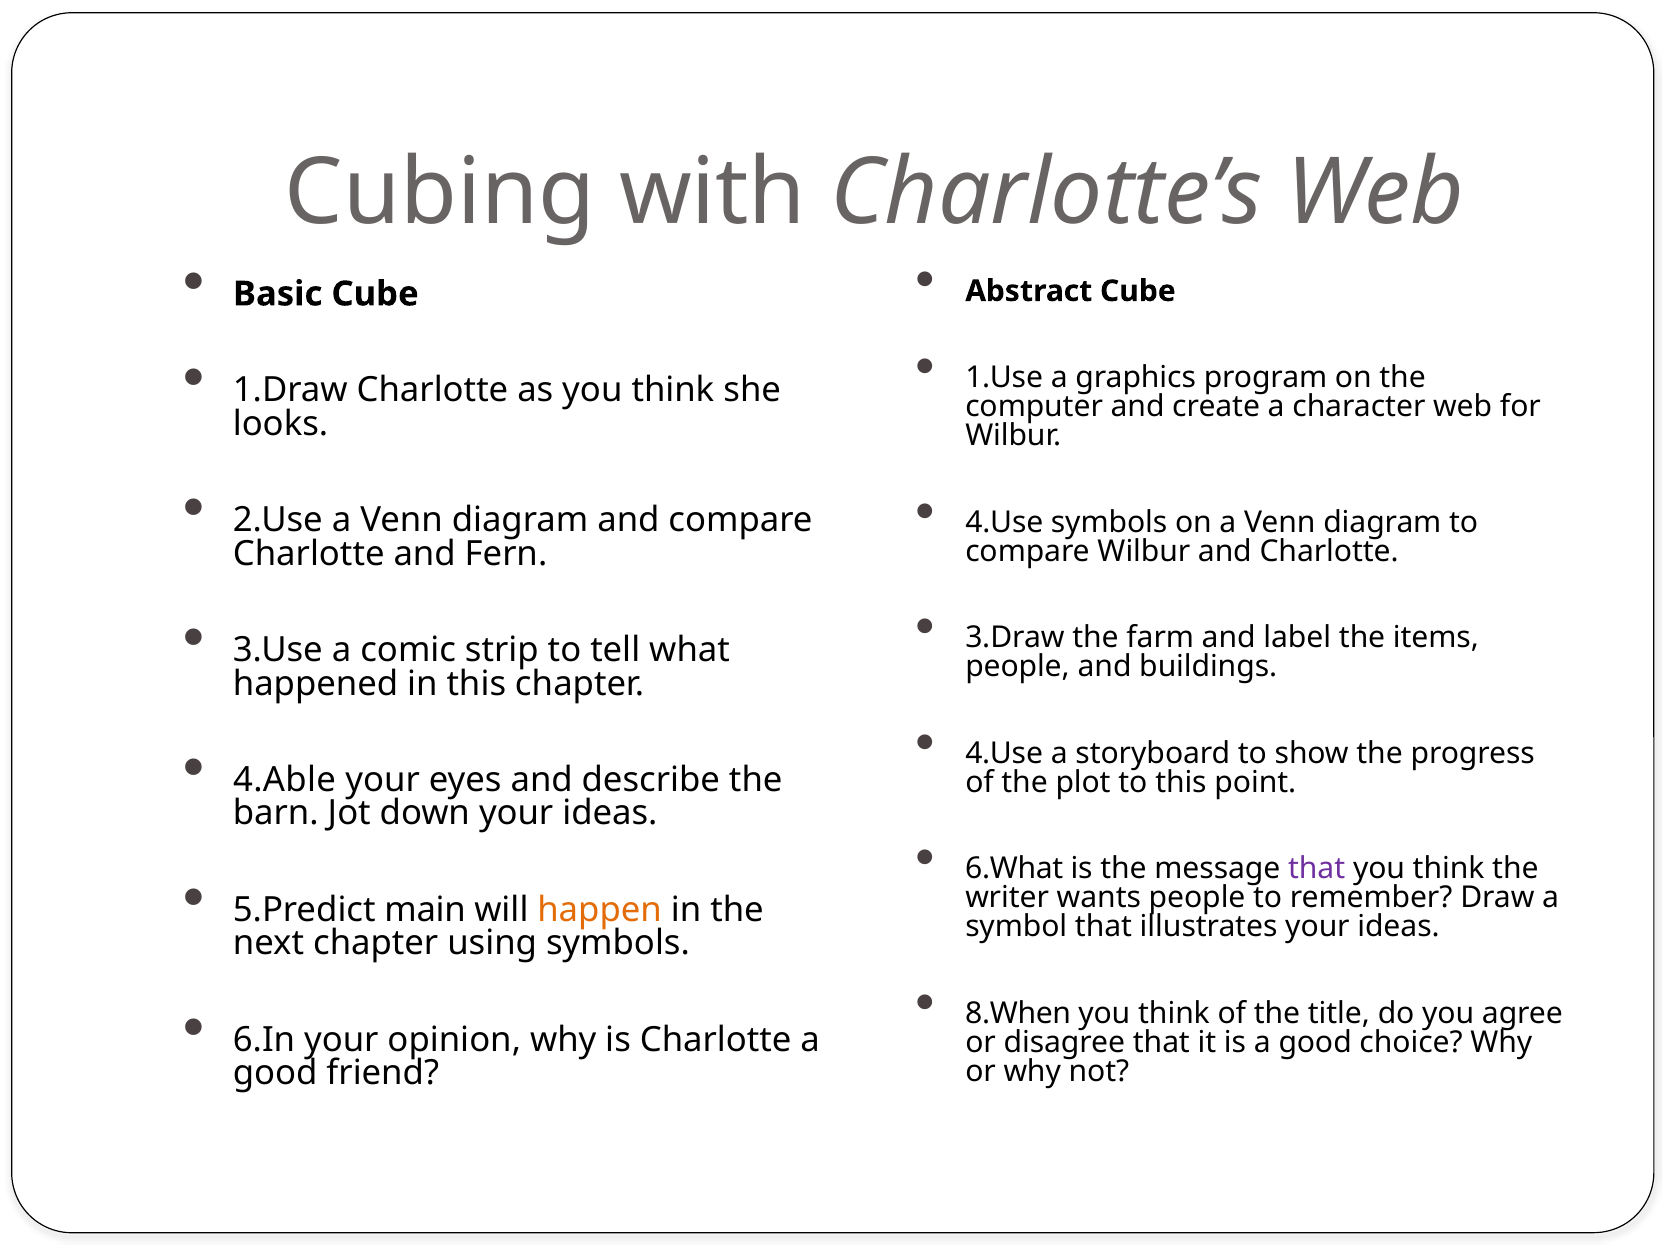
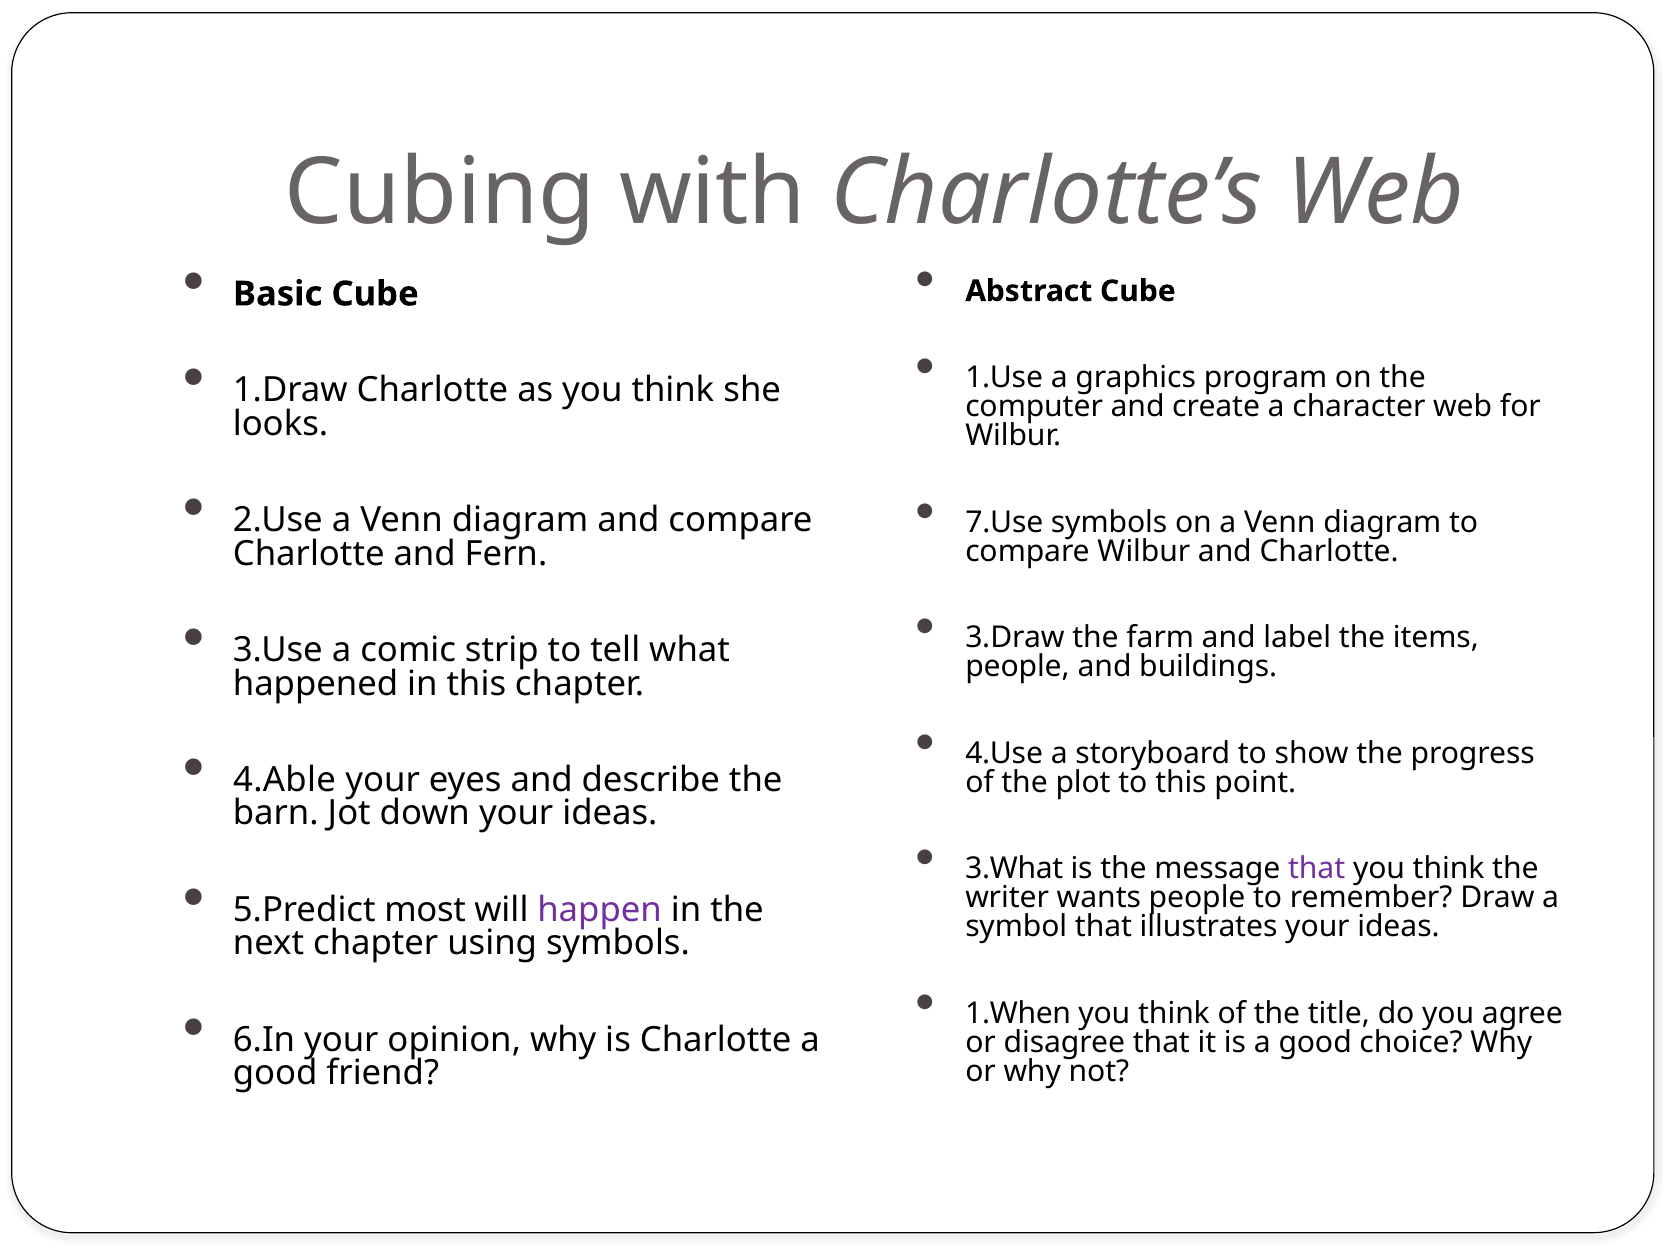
4.Use at (1004, 522): 4.Use -> 7.Use
6.What: 6.What -> 3.What
main: main -> most
happen colour: orange -> purple
8.When: 8.When -> 1.When
